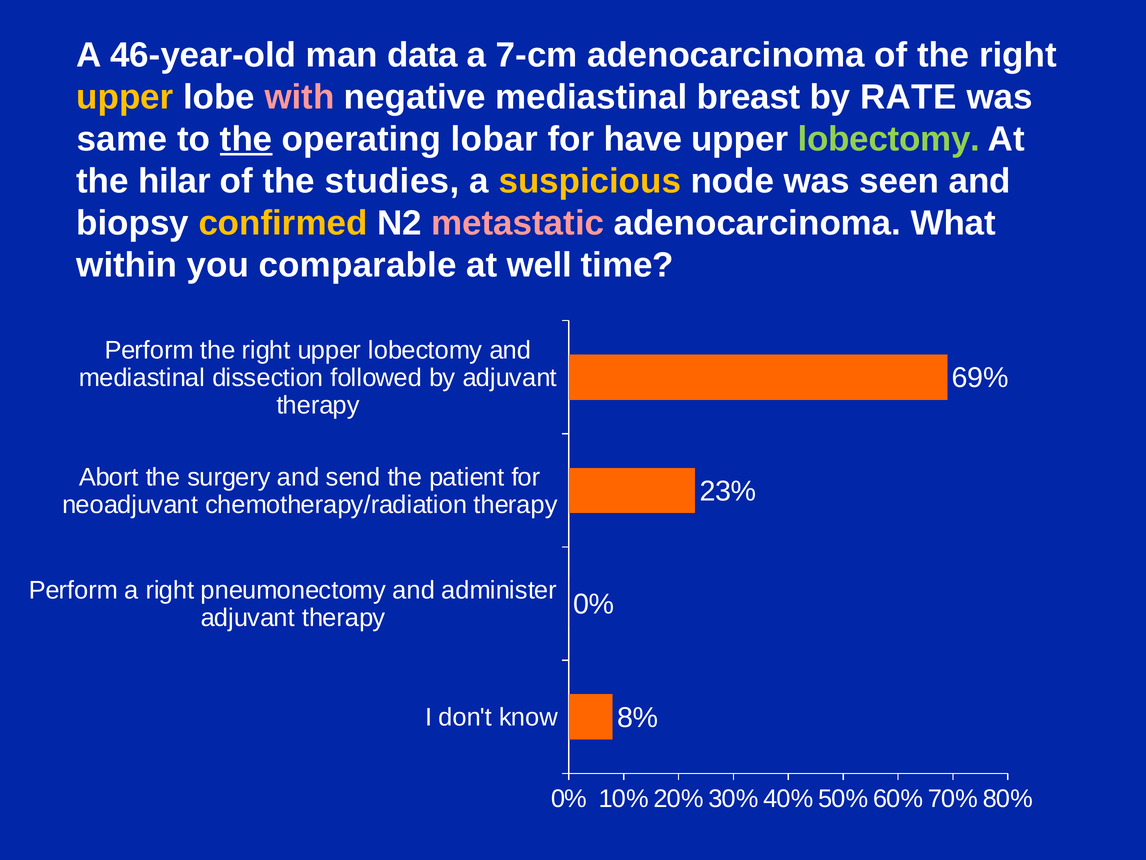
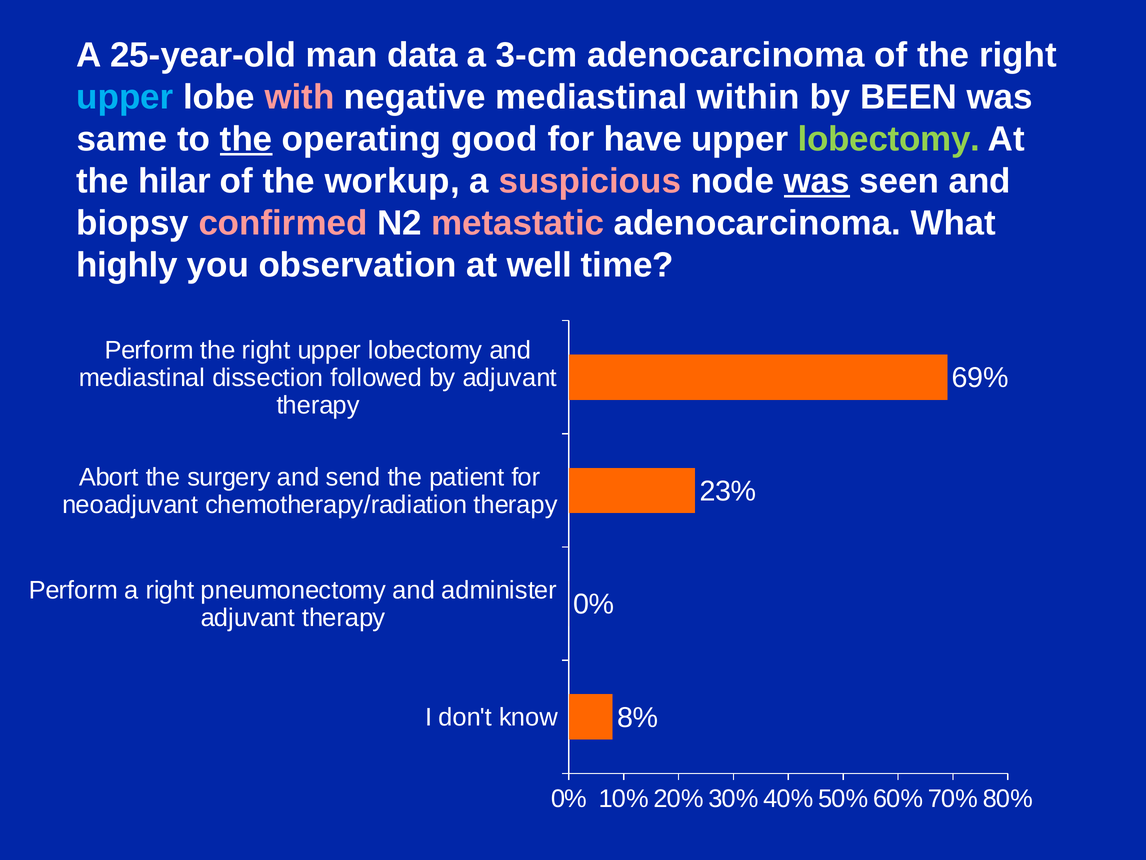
46-year-old: 46-year-old -> 25-year-old
7-cm: 7-cm -> 3-cm
upper at (125, 97) colour: yellow -> light blue
breast: breast -> within
RATE: RATE -> BEEN
lobar: lobar -> good
studies: studies -> workup
suspicious colour: yellow -> pink
was at (817, 181) underline: none -> present
confirmed colour: yellow -> pink
within: within -> highly
comparable: comparable -> observation
